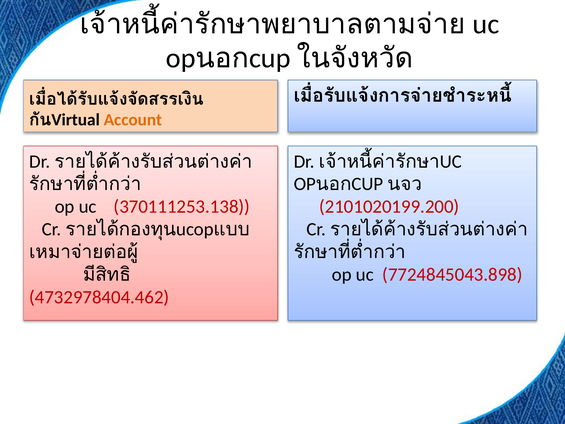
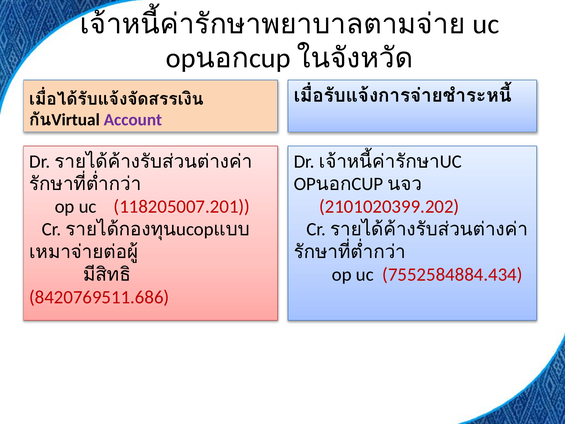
Account colour: orange -> purple
370111253.138: 370111253.138 -> 118205007.201
2101020199.200: 2101020199.200 -> 2101020399.202
7724845043.898: 7724845043.898 -> 7552584884.434
4732978404.462: 4732978404.462 -> 8420769511.686
